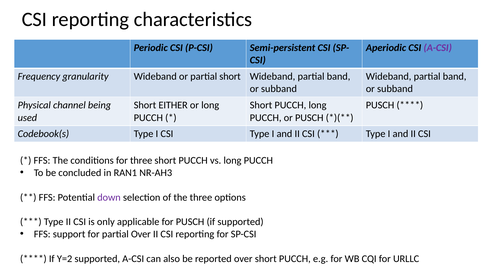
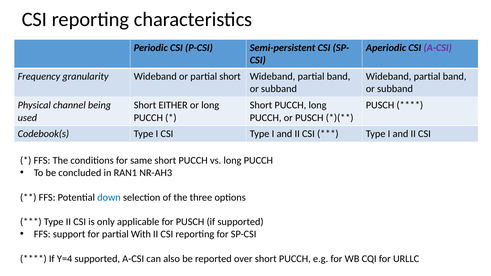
for three: three -> same
down colour: purple -> blue
partial Over: Over -> With
Y=2: Y=2 -> Y=4
